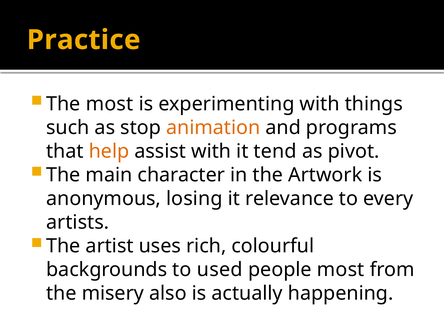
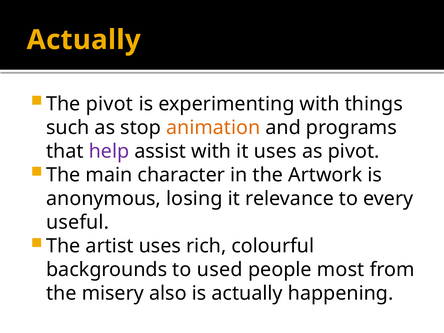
Practice at (84, 40): Practice -> Actually
The most: most -> pivot
help colour: orange -> purple
it tend: tend -> uses
artists: artists -> useful
